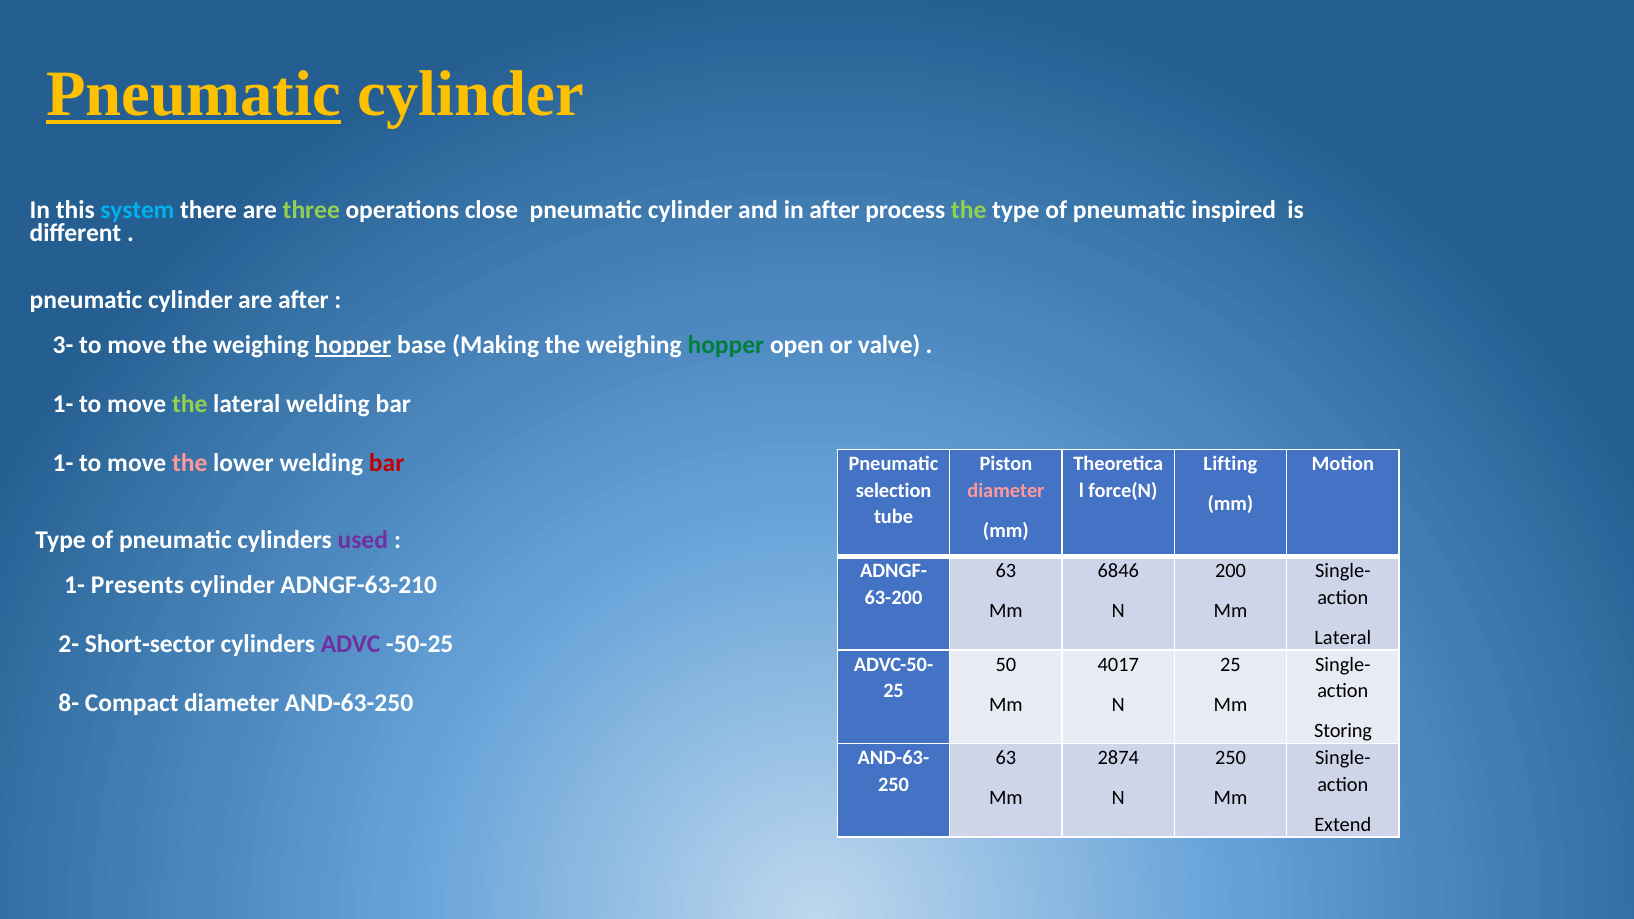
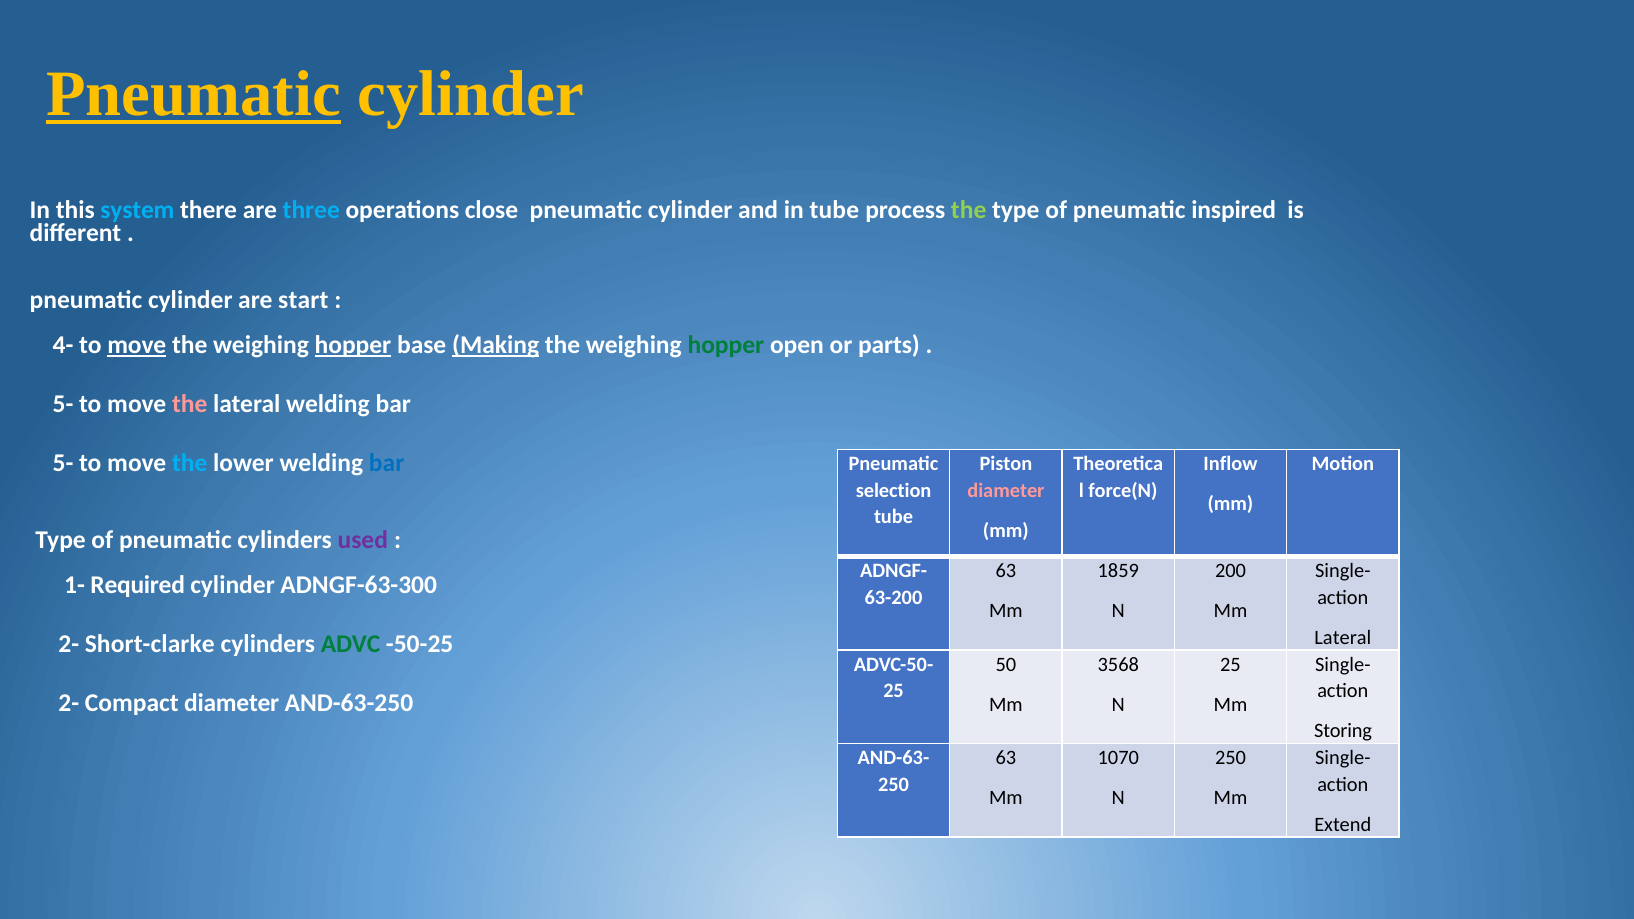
three colour: light green -> light blue
in after: after -> tube
are after: after -> start
3-: 3- -> 4-
move at (137, 345) underline: none -> present
Making underline: none -> present
valve: valve -> parts
1- at (63, 404): 1- -> 5-
the at (190, 404) colour: light green -> pink
1- at (63, 463): 1- -> 5-
the at (190, 463) colour: pink -> light blue
bar at (387, 463) colour: red -> blue
Lifting: Lifting -> Inflow
6846: 6846 -> 1859
Presents: Presents -> Required
ADNGF-63-210: ADNGF-63-210 -> ADNGF-63-300
Short-sector: Short-sector -> Short-clarke
ADVC colour: purple -> green
4017: 4017 -> 3568
8- at (69, 703): 8- -> 2-
2874: 2874 -> 1070
